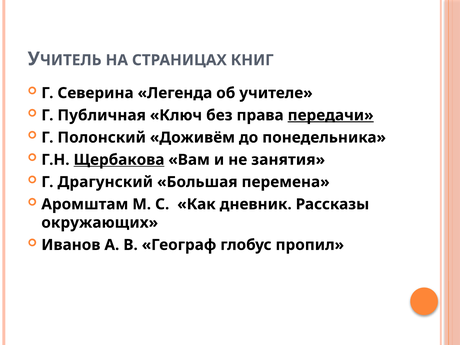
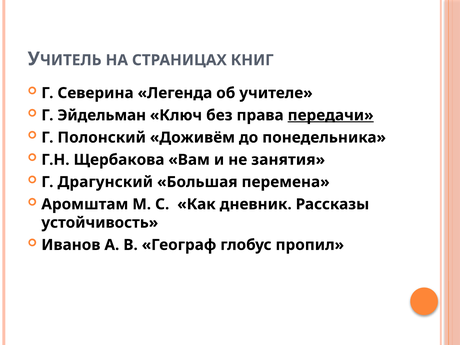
Публичная: Публичная -> Эйдельман
Щербакова underline: present -> none
окружающих: окружающих -> устойчивость
